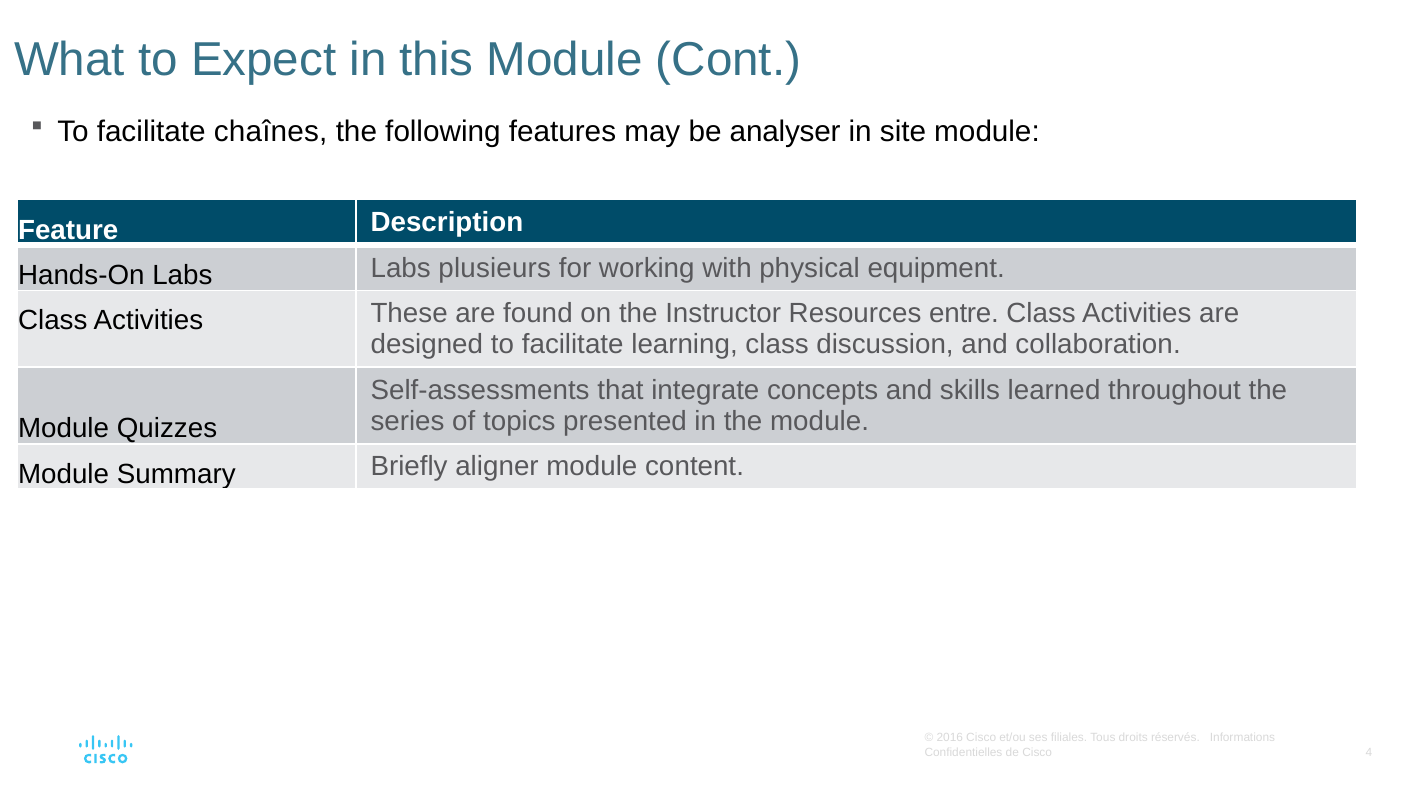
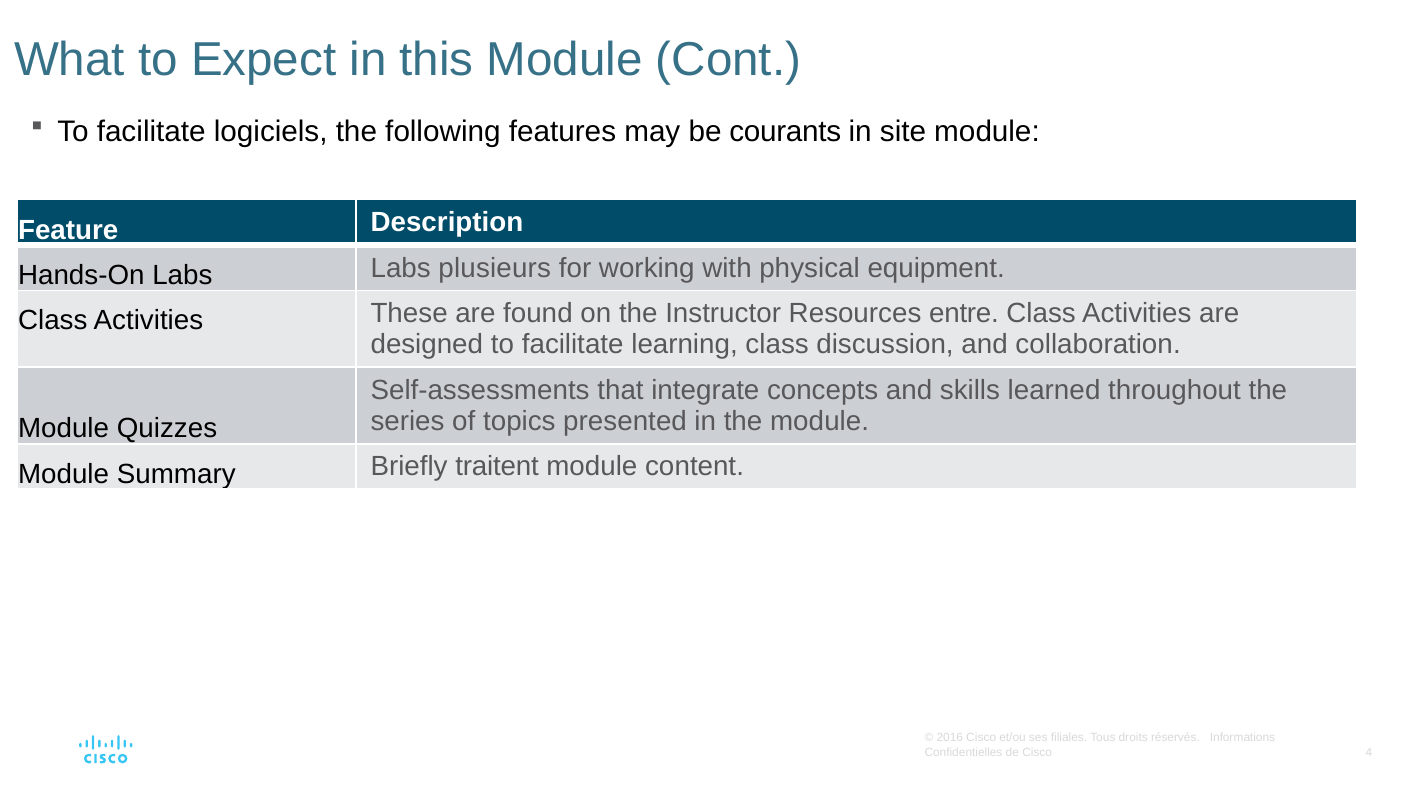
chaînes: chaînes -> logiciels
analyser: analyser -> courants
aligner: aligner -> traitent
